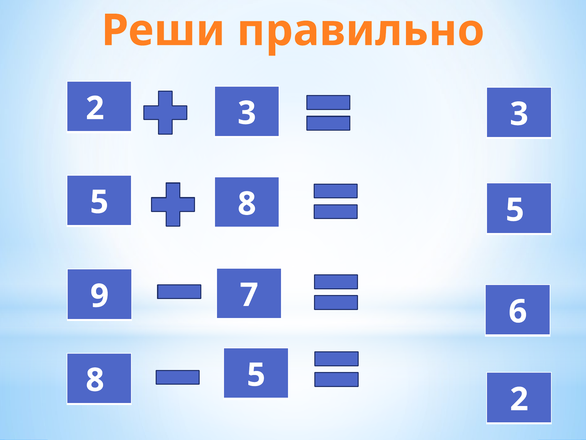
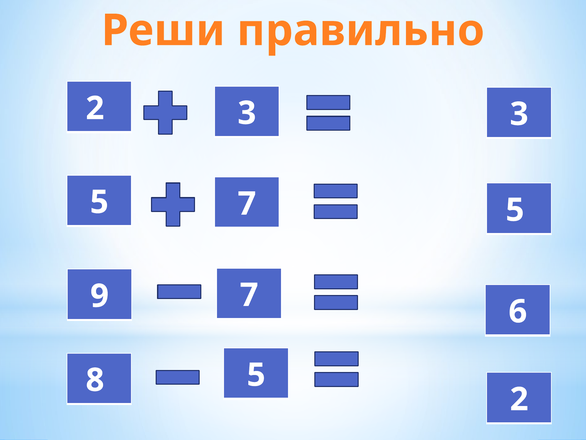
8 at (247, 204): 8 -> 7
